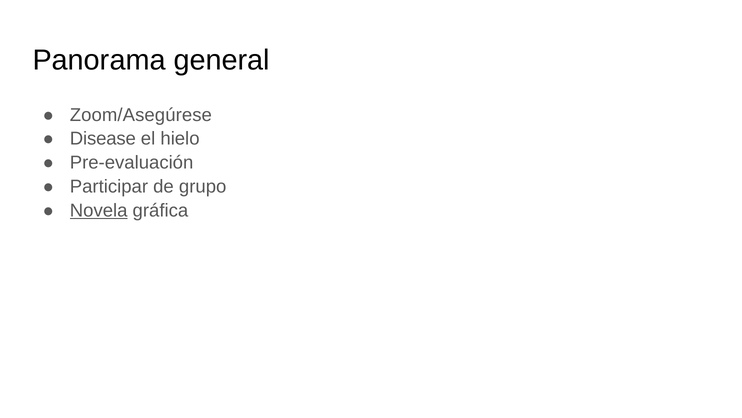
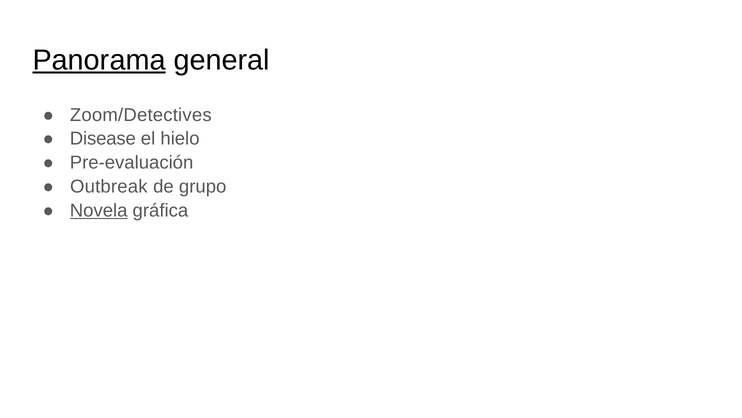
Panorama underline: none -> present
Zoom/Asegúrese: Zoom/Asegúrese -> Zoom/Detectives
Participar: Participar -> Outbreak
